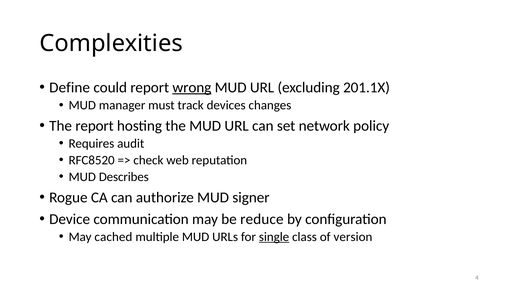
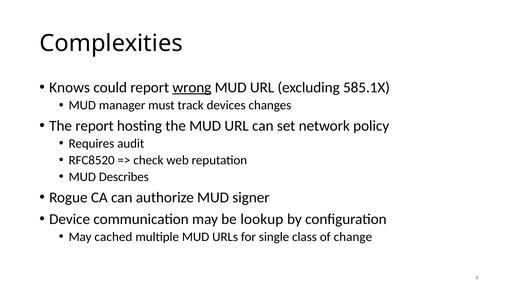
Define: Define -> Knows
201.1X: 201.1X -> 585.1X
reduce: reduce -> lookup
single underline: present -> none
version: version -> change
